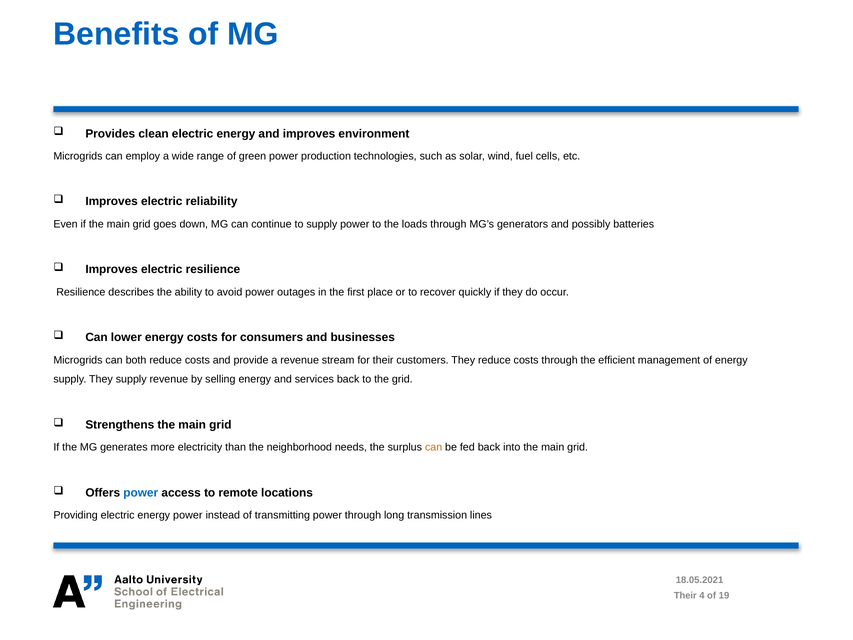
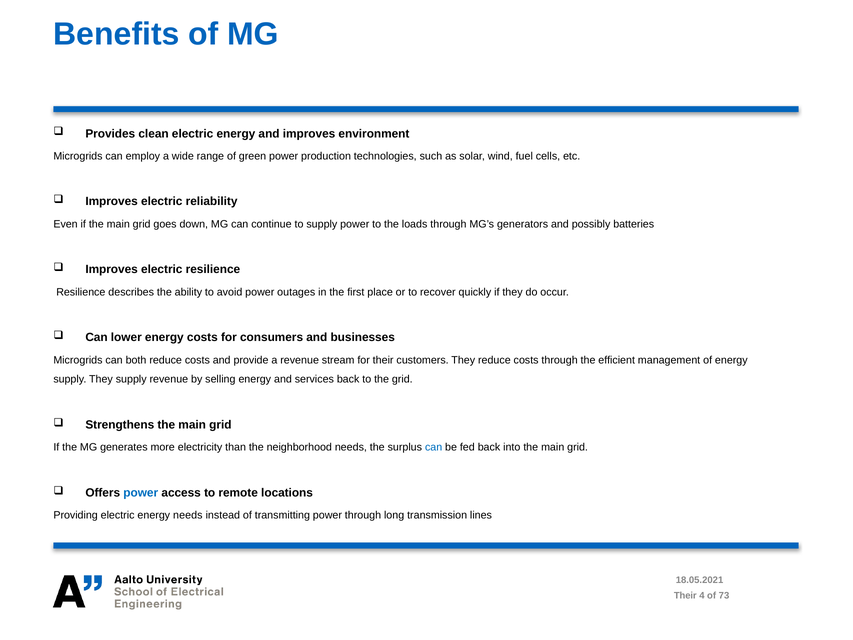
can at (434, 447) colour: orange -> blue
energy power: power -> needs
19: 19 -> 73
